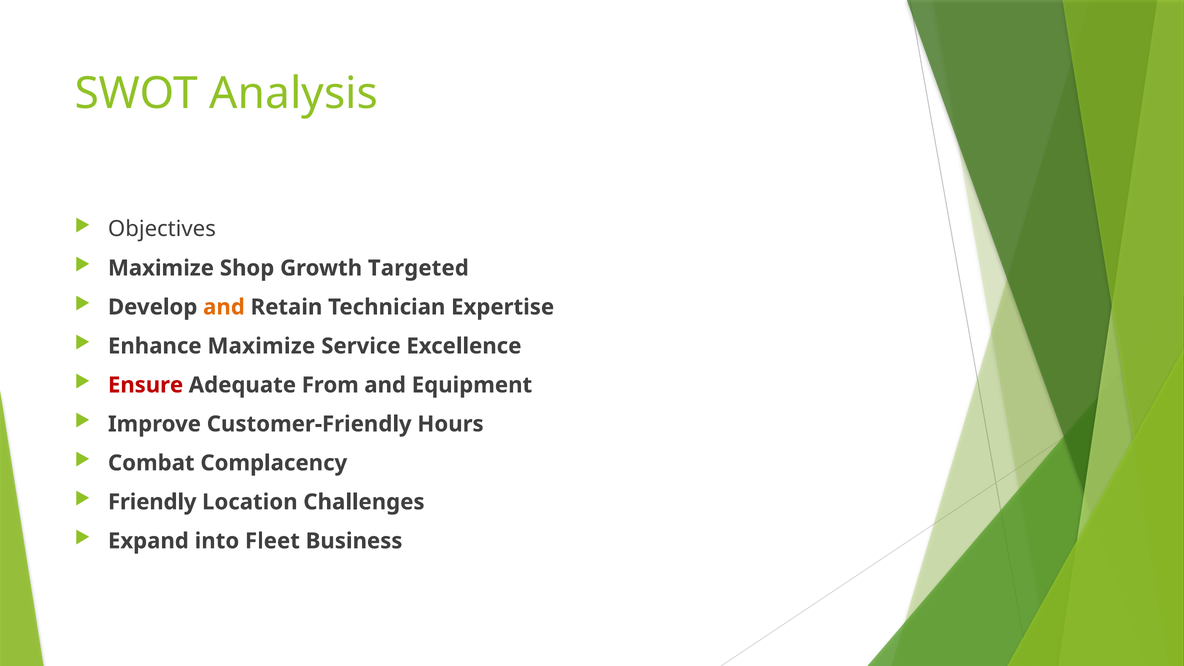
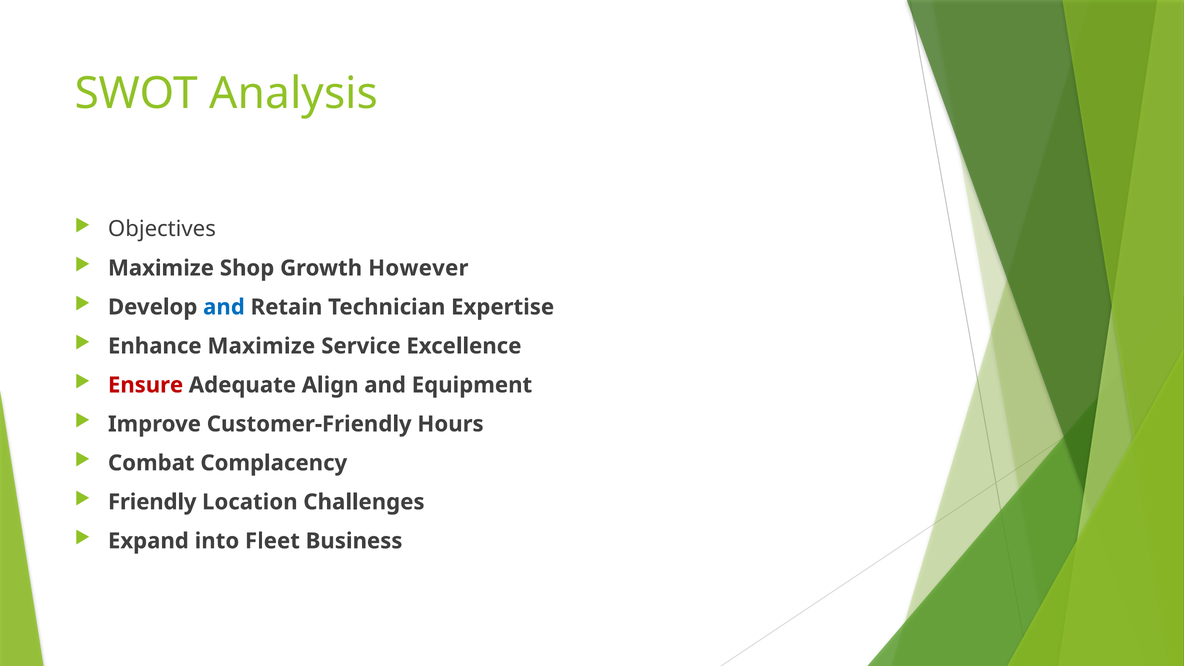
Targeted: Targeted -> However
and at (224, 307) colour: orange -> blue
From: From -> Align
